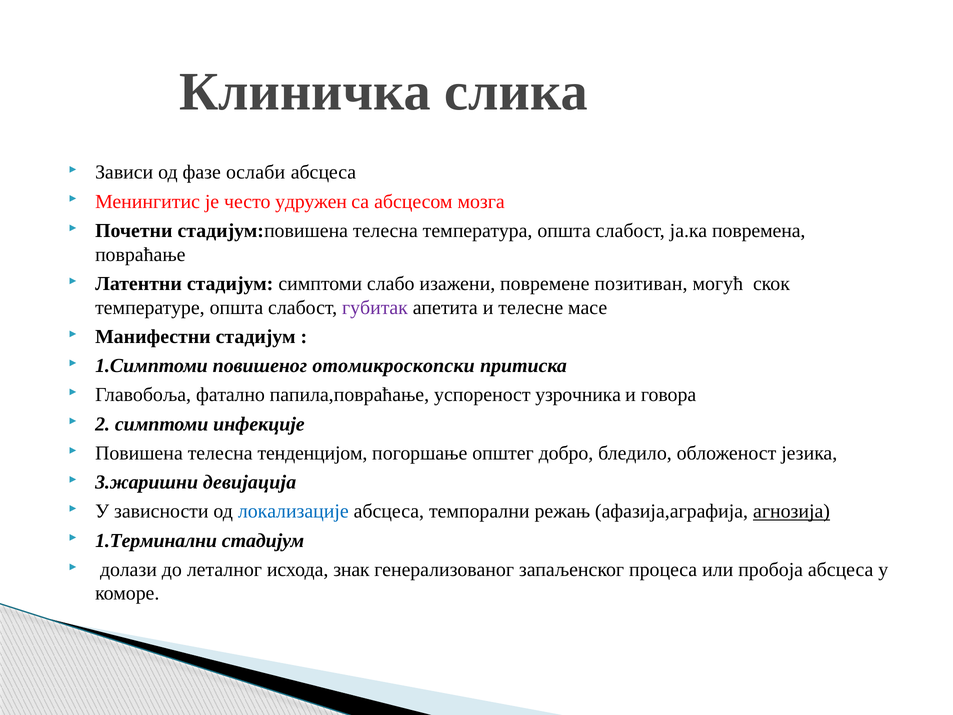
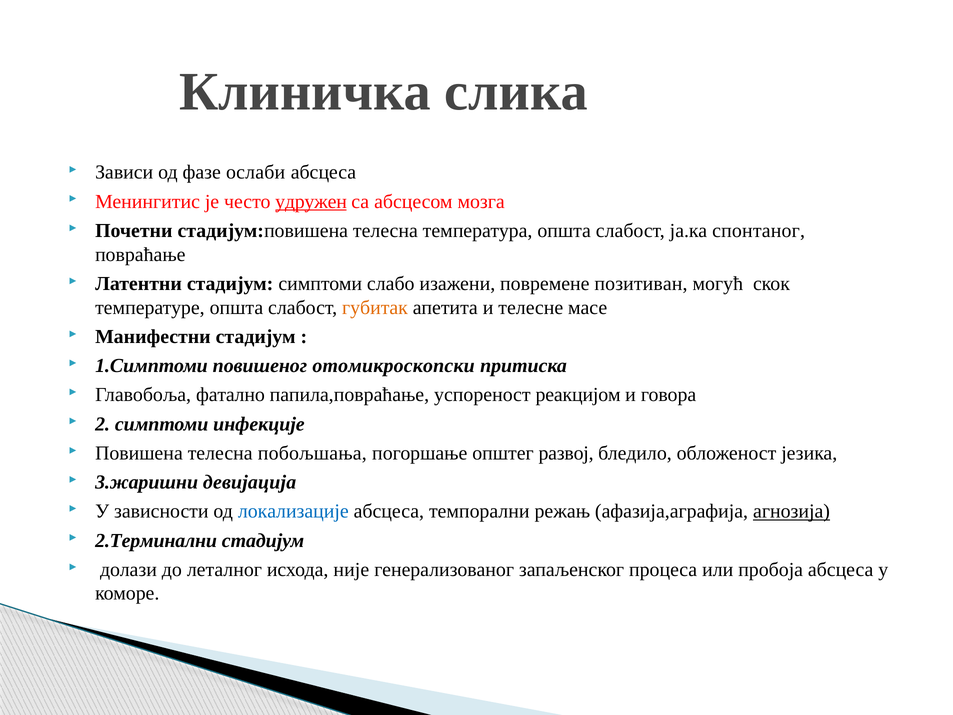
удружен underline: none -> present
повремена: повремена -> спонтаног
губитак colour: purple -> orange
узрочника: узрочника -> реакцијом
тенденцијом: тенденцијом -> побољшања
добро: добро -> развој
1.Терминални: 1.Терминални -> 2.Терминални
знак: знак -> није
